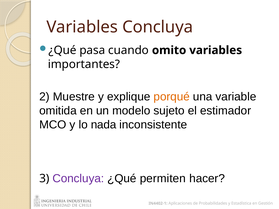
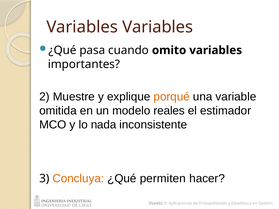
Variables Concluya: Concluya -> Variables
sujeto: sujeto -> reales
Concluya at (78, 179) colour: purple -> orange
